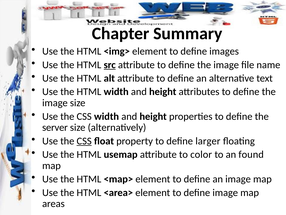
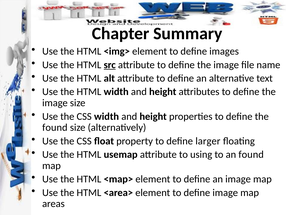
server at (55, 127): server -> found
CSS at (84, 141) underline: present -> none
color: color -> using
